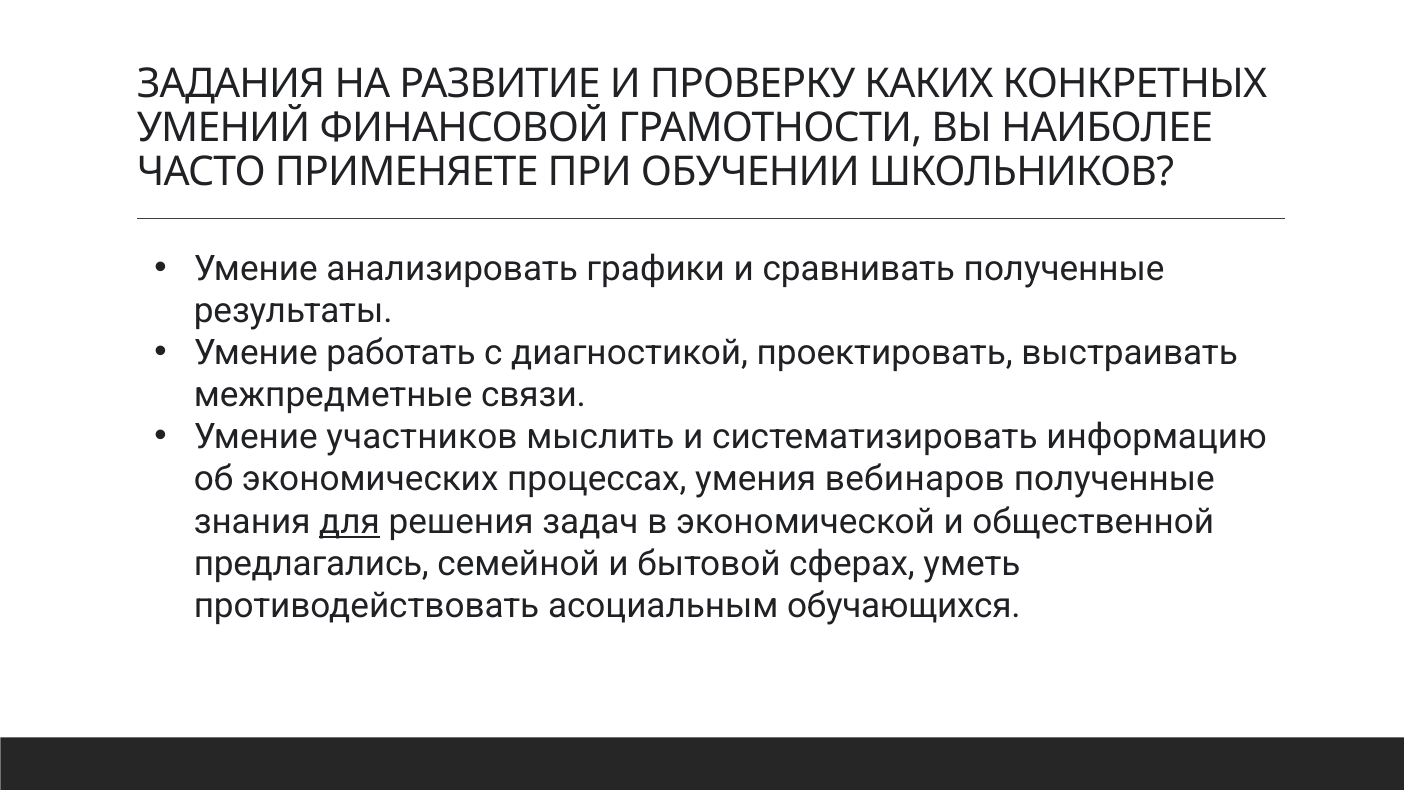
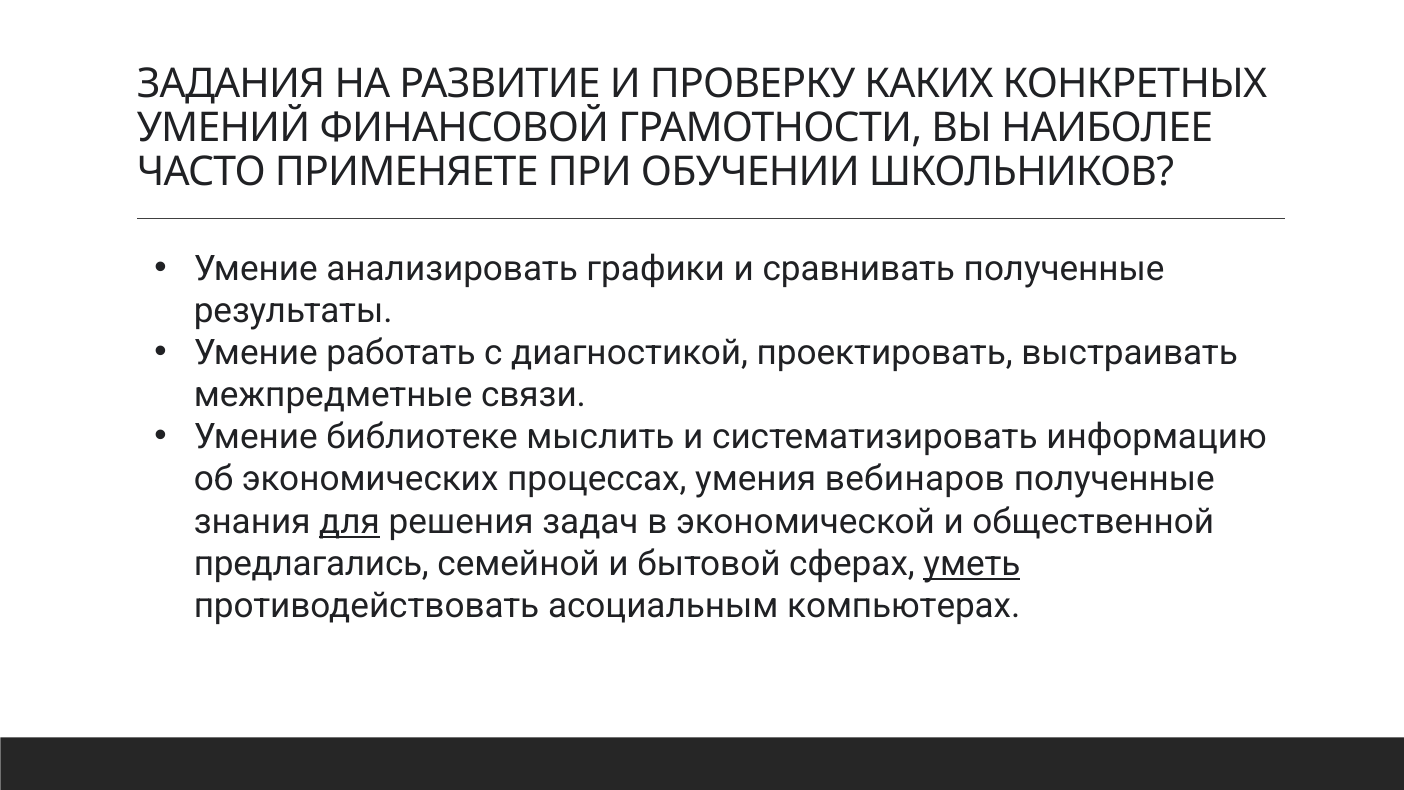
участников: участников -> библиотеке
уметь underline: none -> present
обучающихся: обучающихся -> компьютерах
